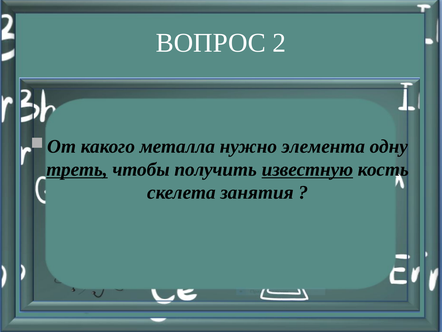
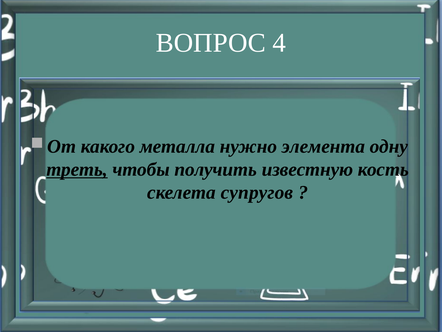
2: 2 -> 4
известную underline: present -> none
занятия: занятия -> супругов
